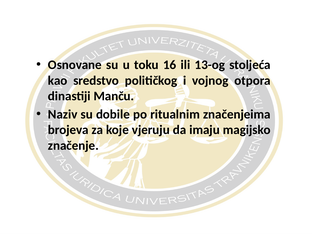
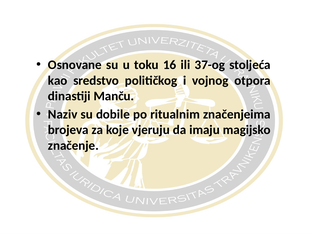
13-og: 13-og -> 37-og
